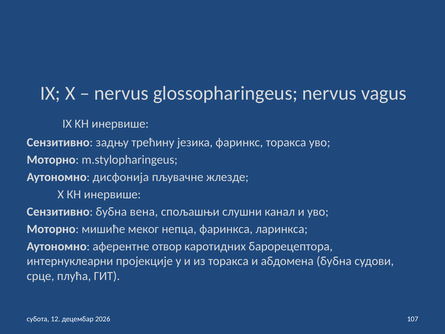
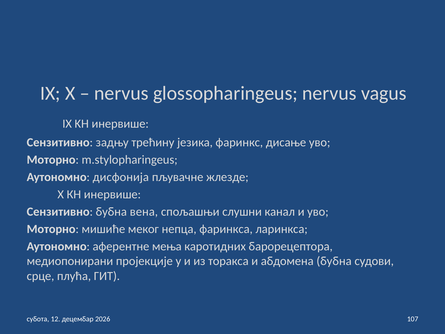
фаринкс торакса: торакса -> дисање
отвор: отвор -> мења
интернуклеарни: интернуклеарни -> медиопонирани
